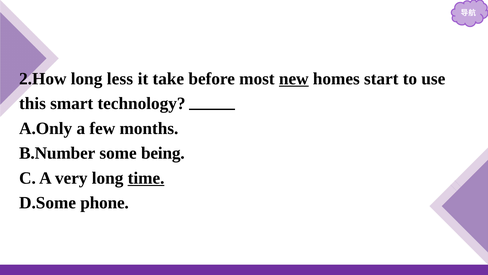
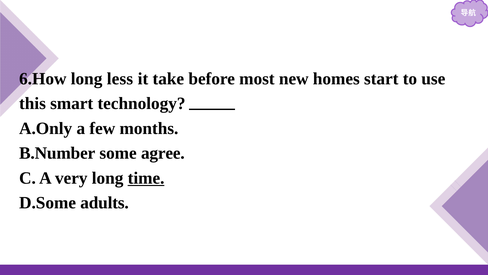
2.How: 2.How -> 6.How
new underline: present -> none
being: being -> agree
phone: phone -> adults
